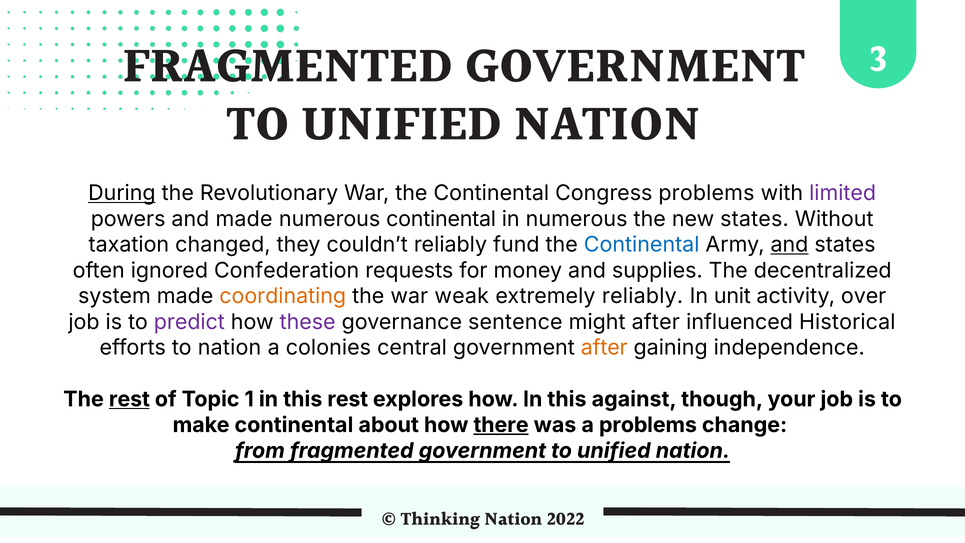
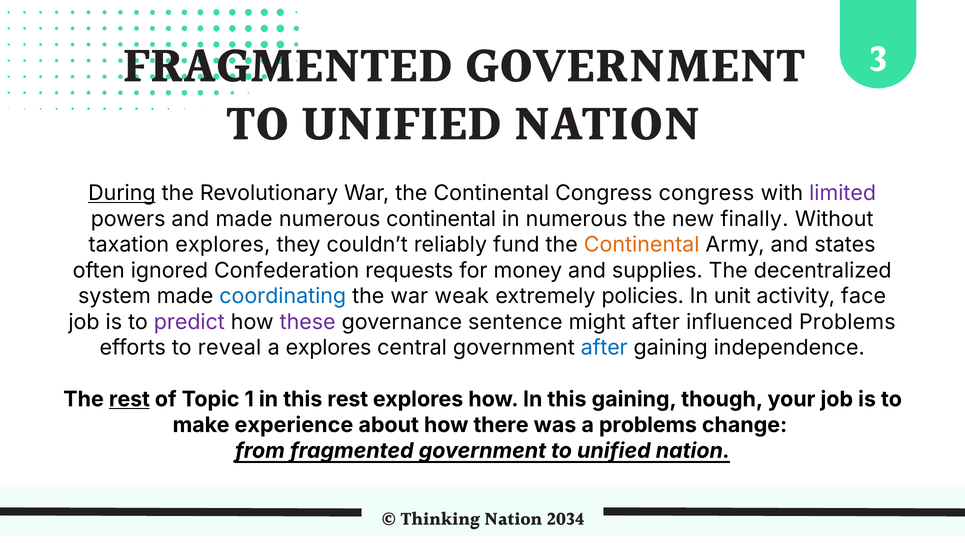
Congress problems: problems -> congress
new states: states -> finally
taxation changed: changed -> explores
Continental at (642, 245) colour: blue -> orange
and at (789, 245) underline: present -> none
coordinating colour: orange -> blue
extremely reliably: reliably -> policies
over: over -> face
influenced Historical: Historical -> Problems
to nation: nation -> reveal
a colonies: colonies -> explores
after at (604, 348) colour: orange -> blue
this against: against -> gaining
make continental: continental -> experience
there underline: present -> none
2022: 2022 -> 2034
